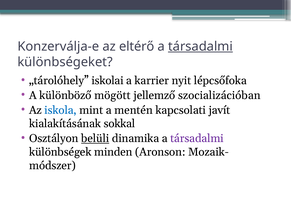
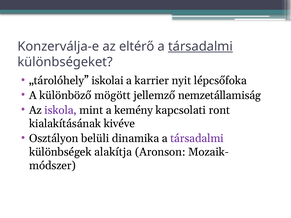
szocializációban: szocializációban -> nemzetállamiság
iskola colour: blue -> purple
mentén: mentén -> kemény
javít: javít -> ront
sokkal: sokkal -> kivéve
belüli underline: present -> none
minden: minden -> alakítja
